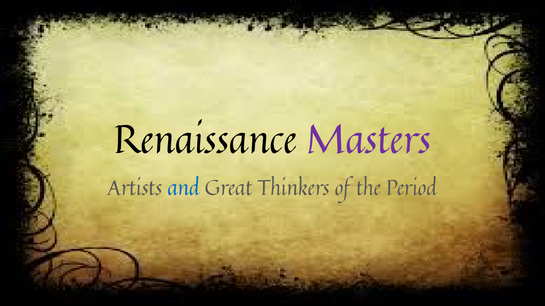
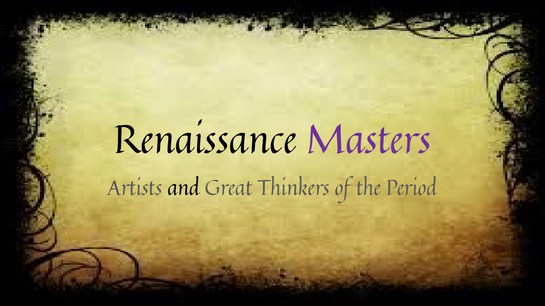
and colour: blue -> black
